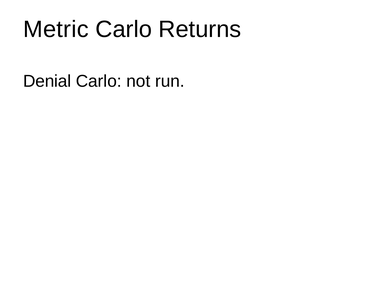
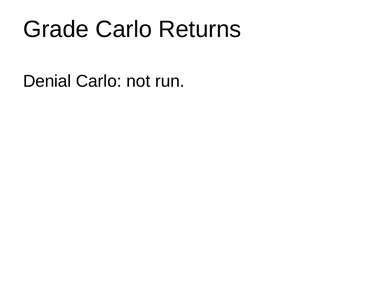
Metric: Metric -> Grade
